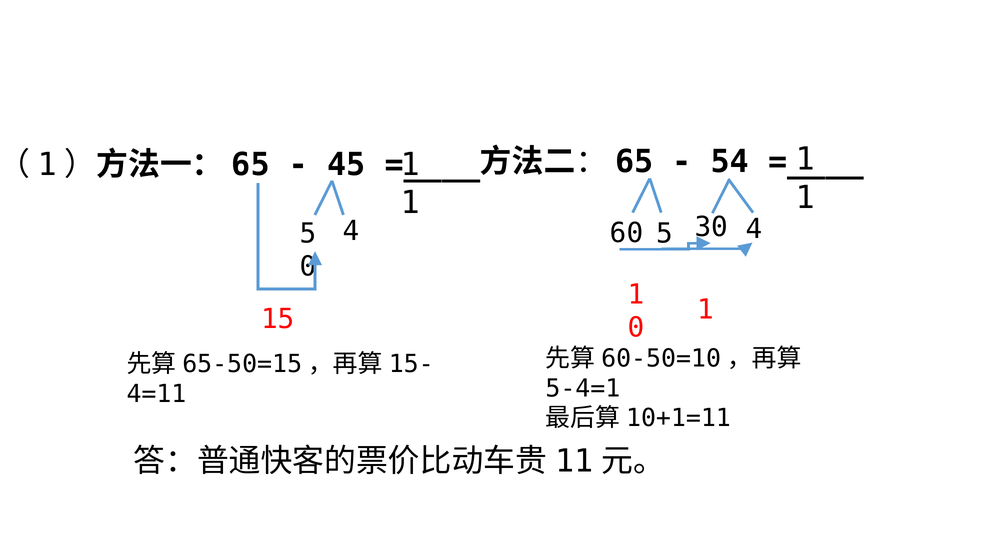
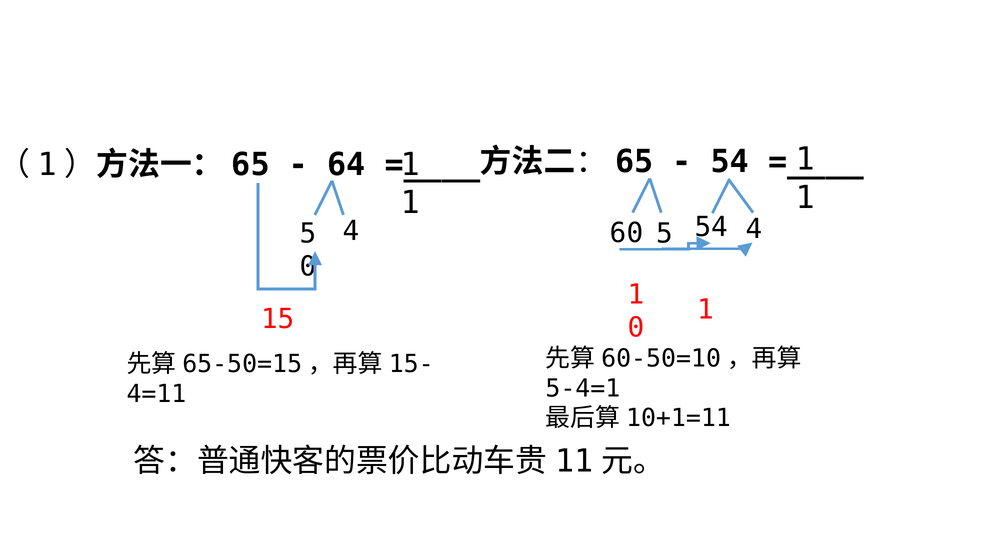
45: 45 -> 64
5 30: 30 -> 54
